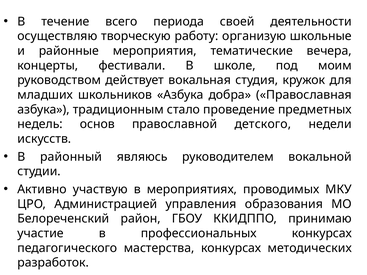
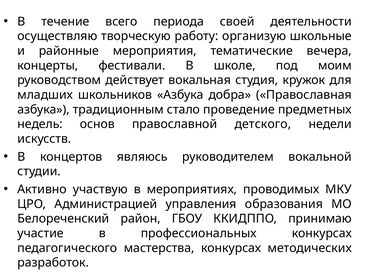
районный: районный -> концертов
